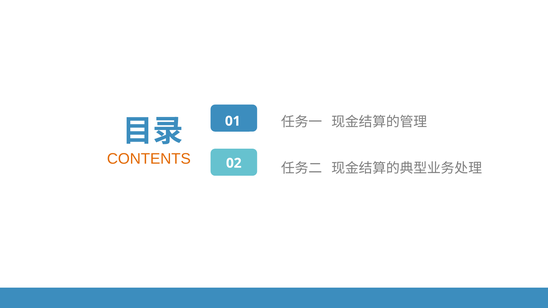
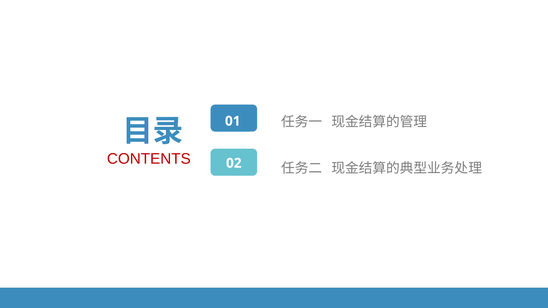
CONTENTS colour: orange -> red
